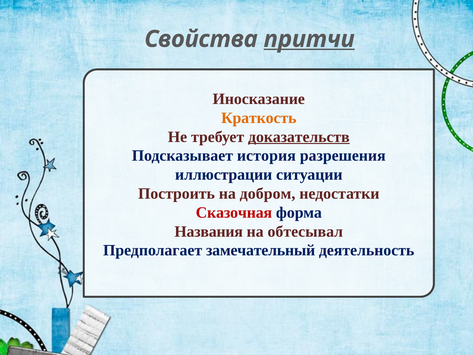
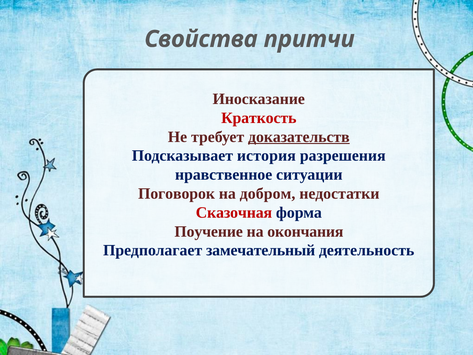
притчи underline: present -> none
Краткость colour: orange -> red
иллюстрации: иллюстрации -> нравственное
Построить: Построить -> Поговорок
Названия: Названия -> Поучение
обтесывал: обтесывал -> окончания
